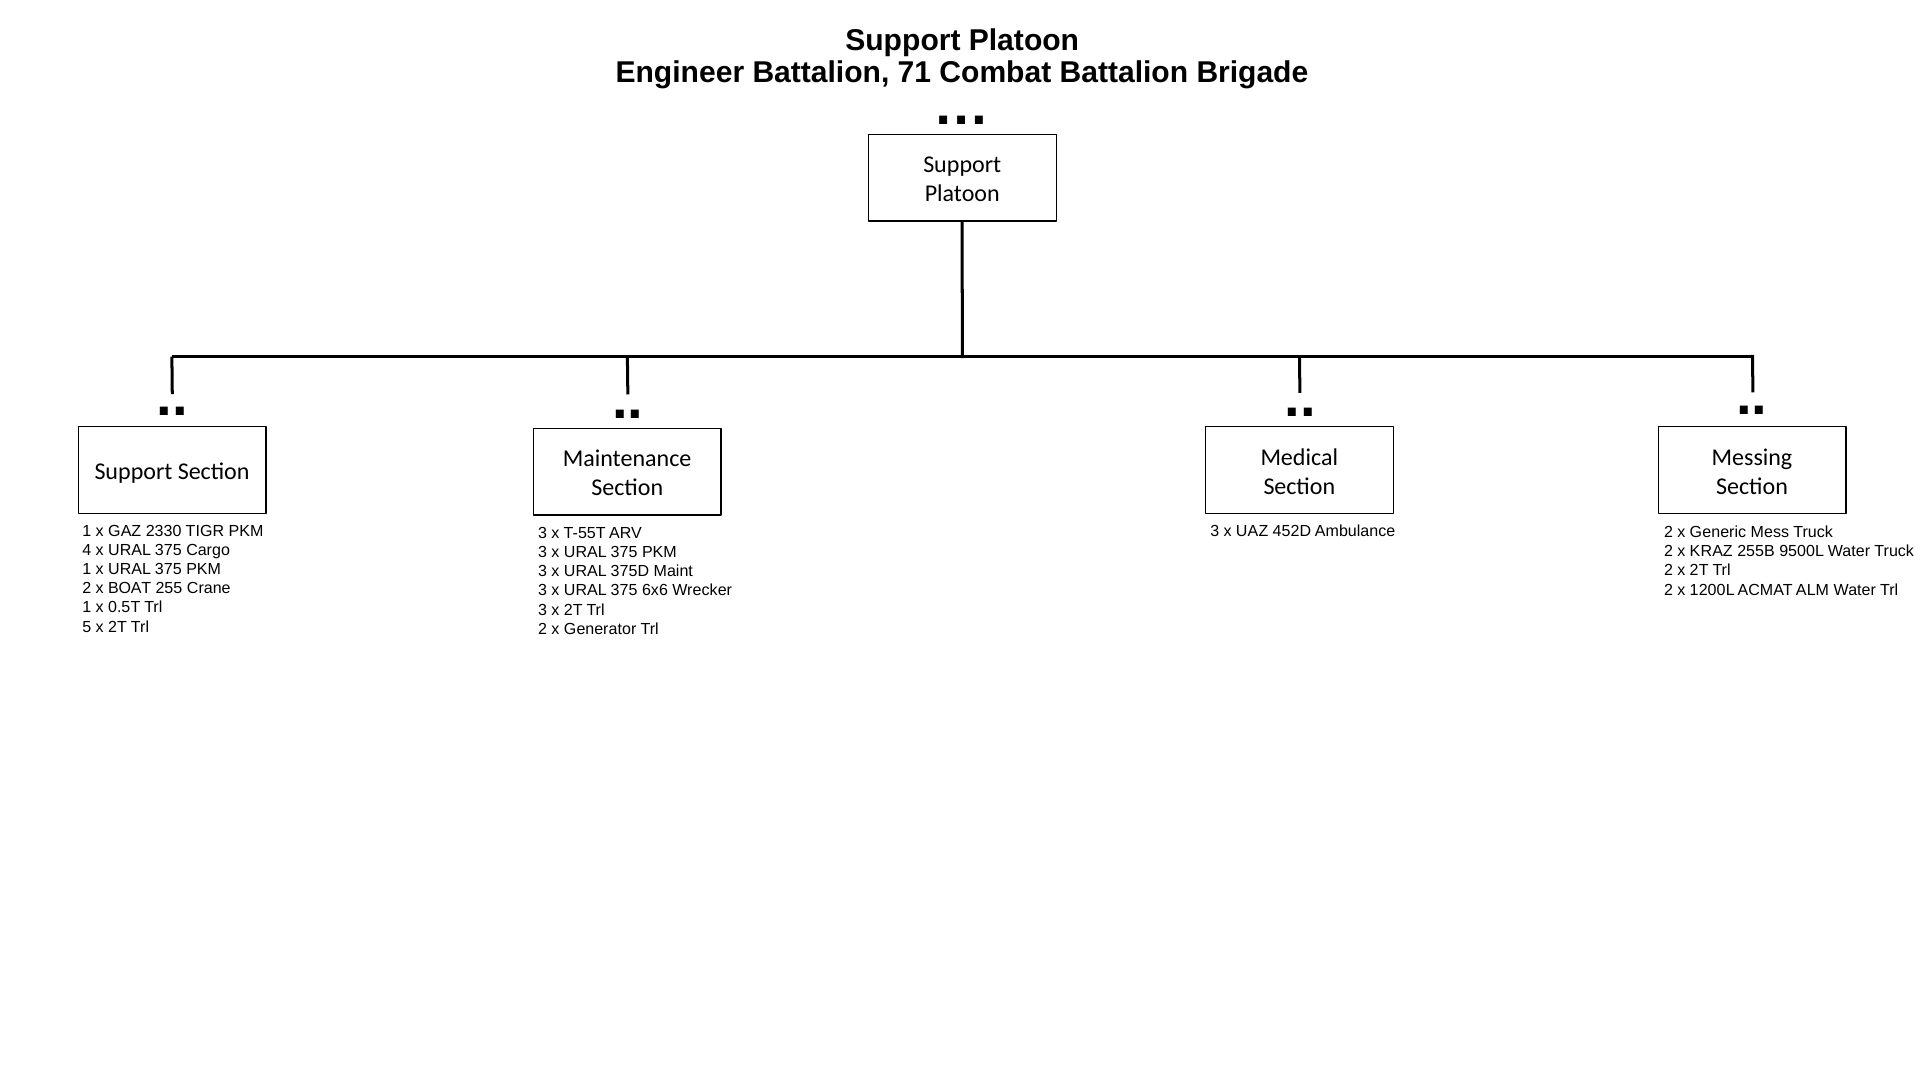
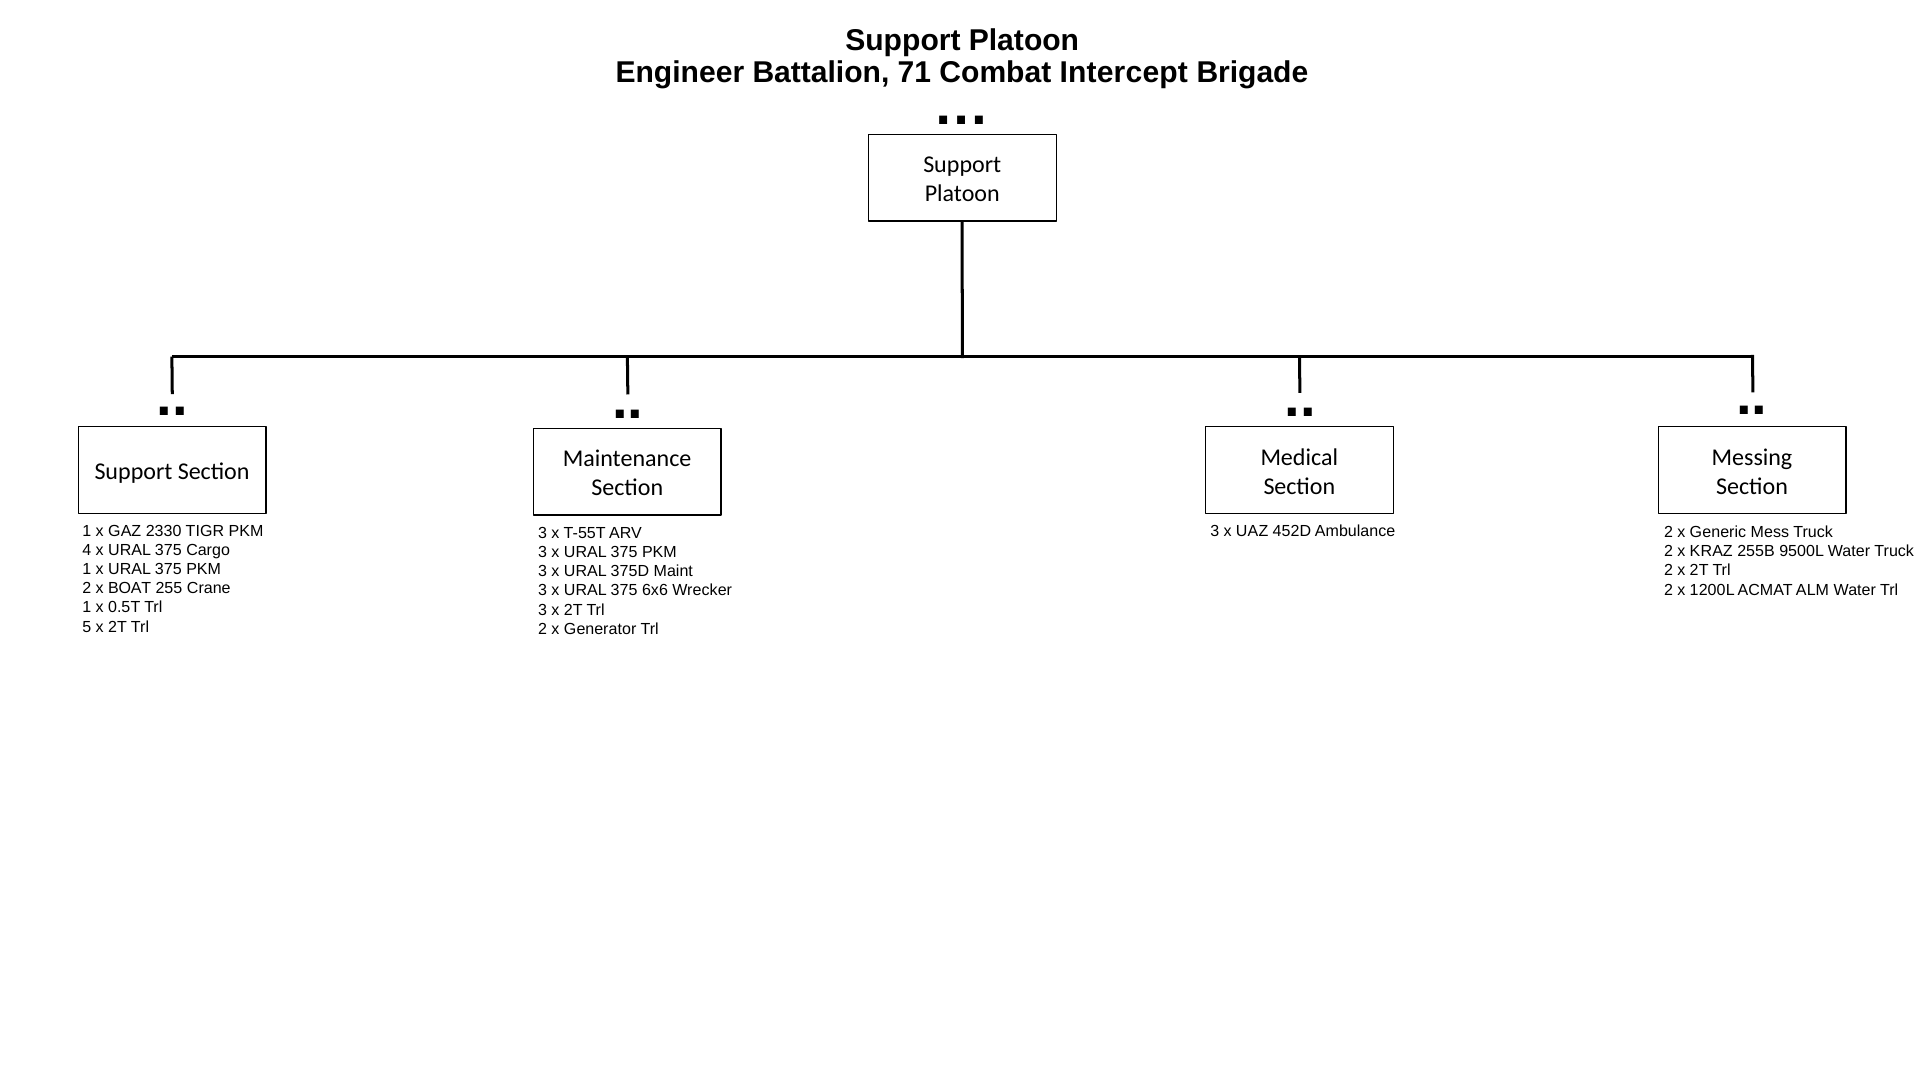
Combat Battalion: Battalion -> Intercept
